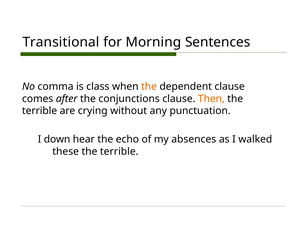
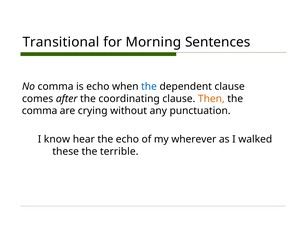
is class: class -> echo
the at (149, 87) colour: orange -> blue
conjunctions: conjunctions -> coordinating
terrible at (40, 111): terrible -> comma
down: down -> know
absences: absences -> wherever
